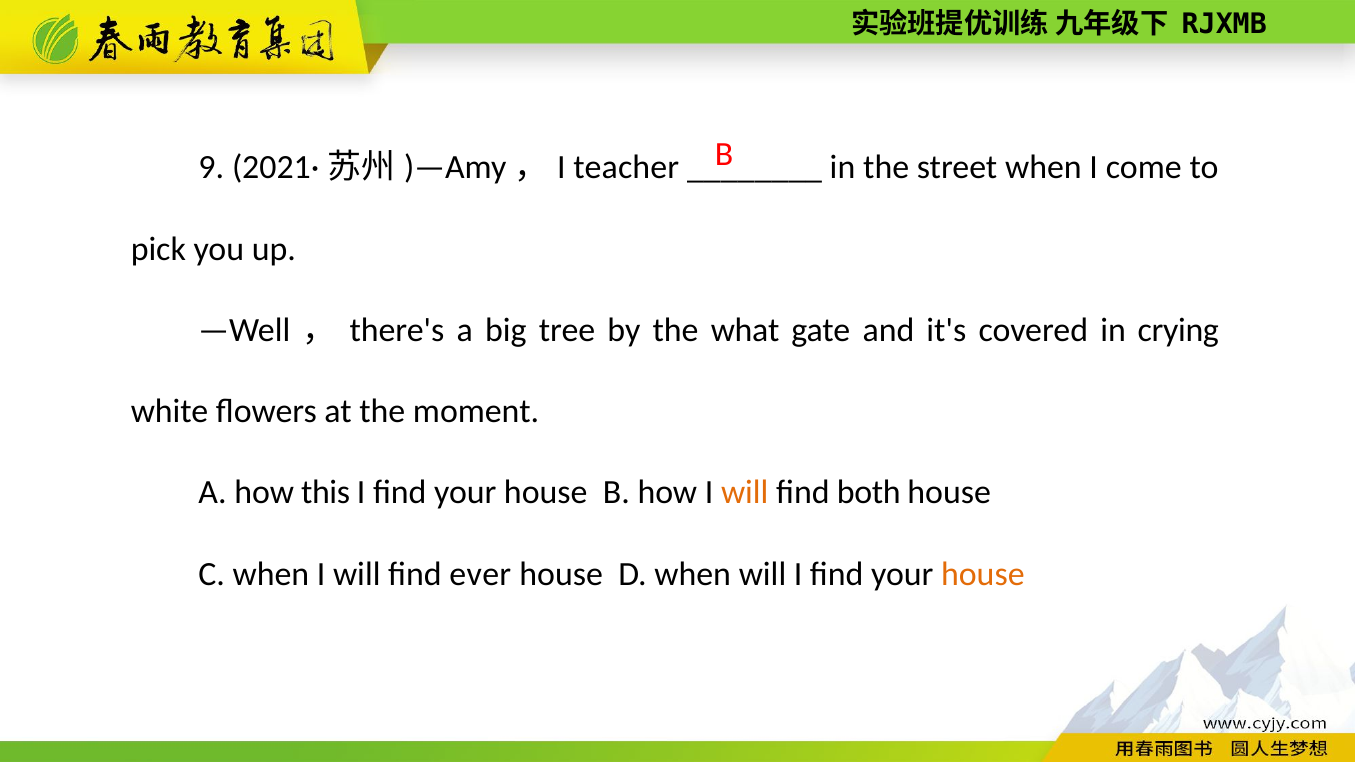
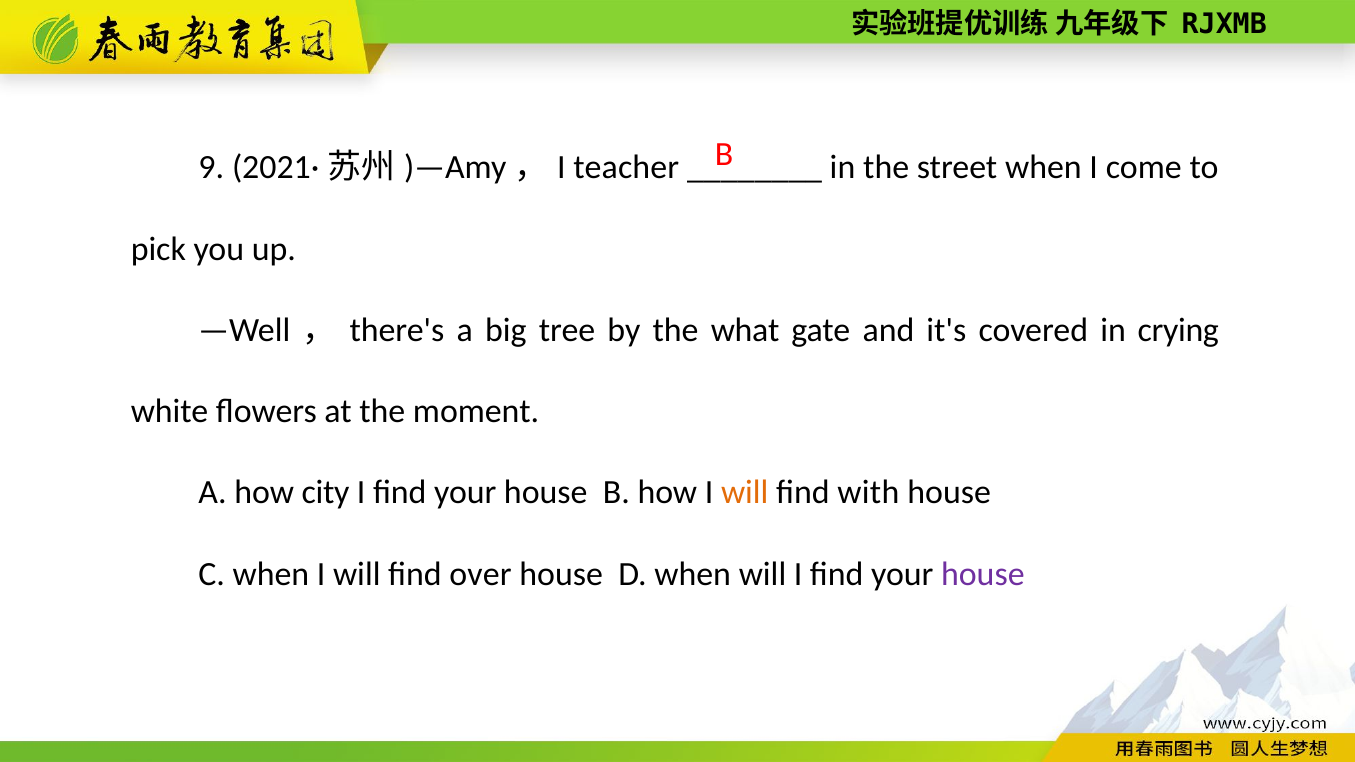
this: this -> city
both: both -> with
ever: ever -> over
house at (983, 574) colour: orange -> purple
